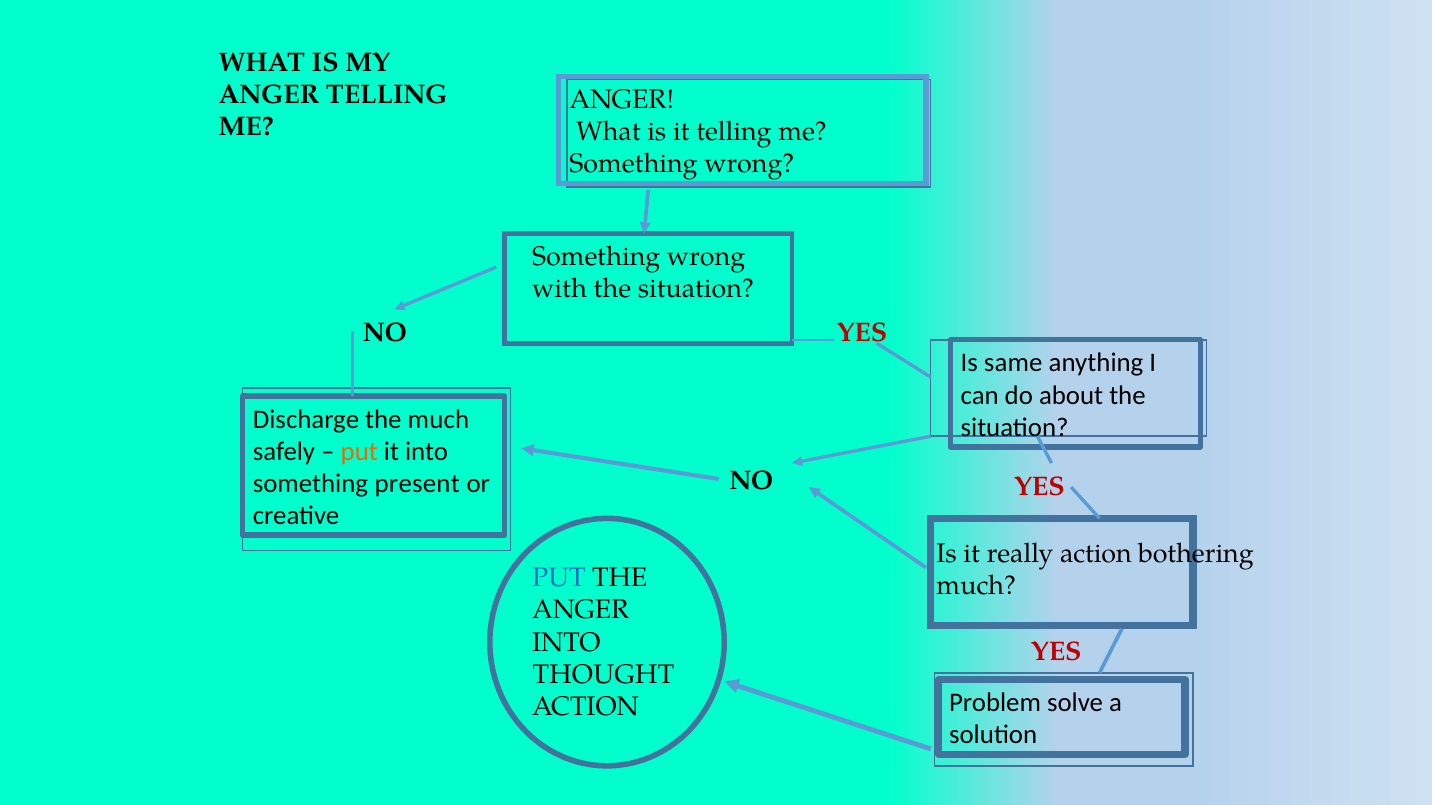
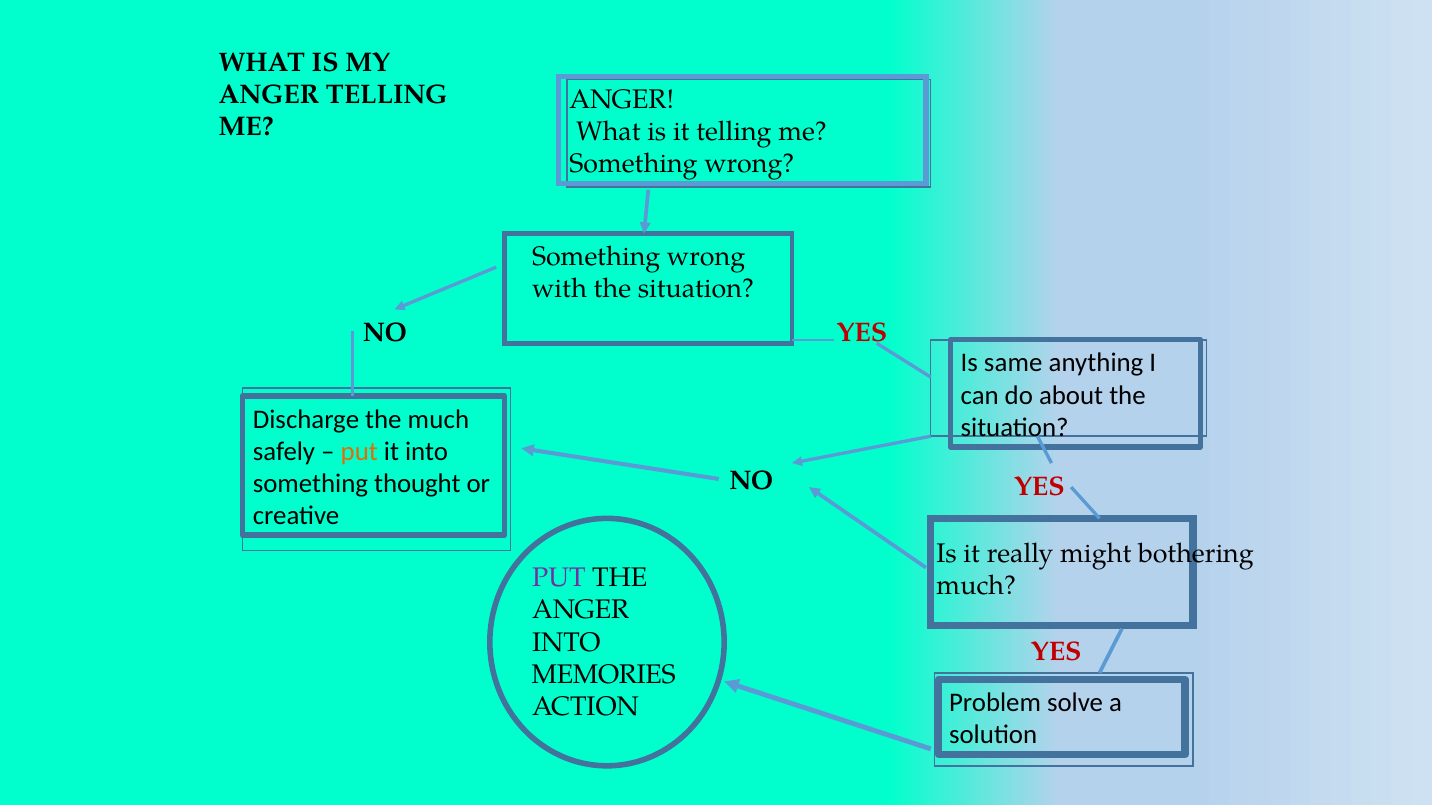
present: present -> thought
really action: action -> might
PUT at (559, 578) colour: blue -> purple
THOUGHT: THOUGHT -> MEMORIES
